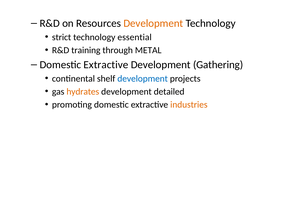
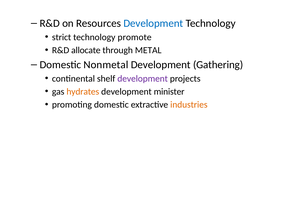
Development at (153, 23) colour: orange -> blue
essential: essential -> promote
training: training -> allocate
Extractive at (106, 65): Extractive -> Nonmetal
development at (143, 79) colour: blue -> purple
detailed: detailed -> minister
